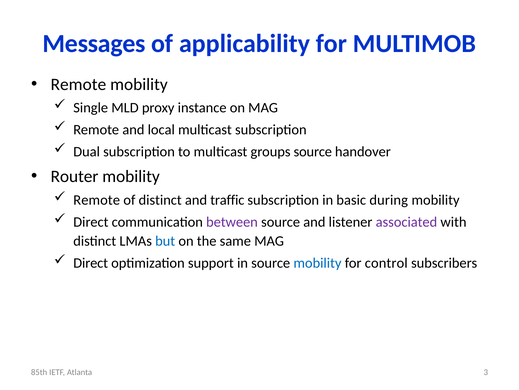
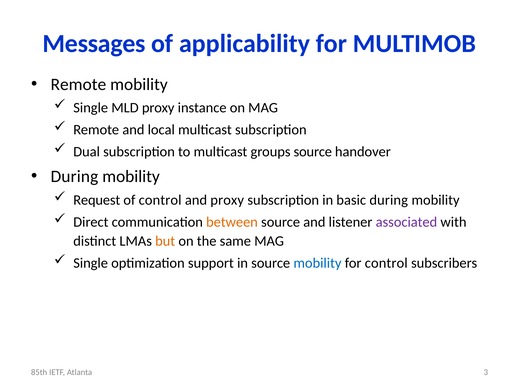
Router at (75, 176): Router -> During
Remote at (97, 200): Remote -> Request
of distinct: distinct -> control
and traffic: traffic -> proxy
between colour: purple -> orange
but colour: blue -> orange
Direct at (91, 262): Direct -> Single
